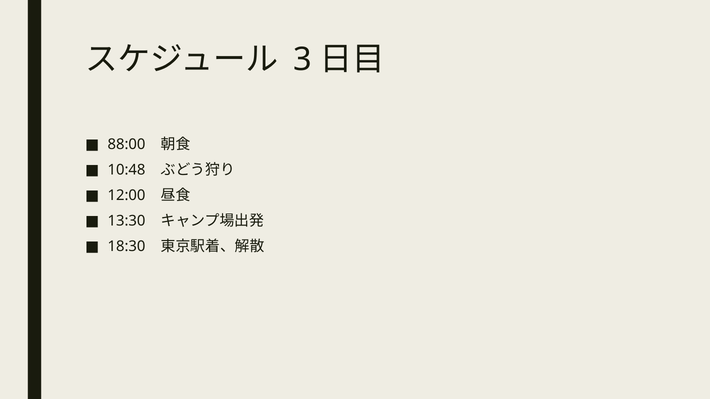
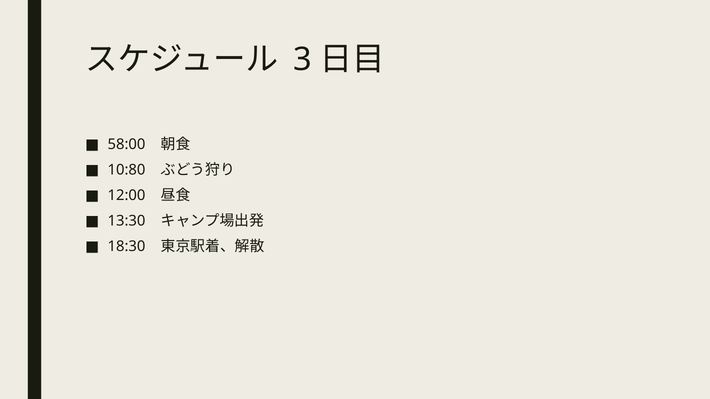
88:00: 88:00 -> 58:00
10:48: 10:48 -> 10:80
